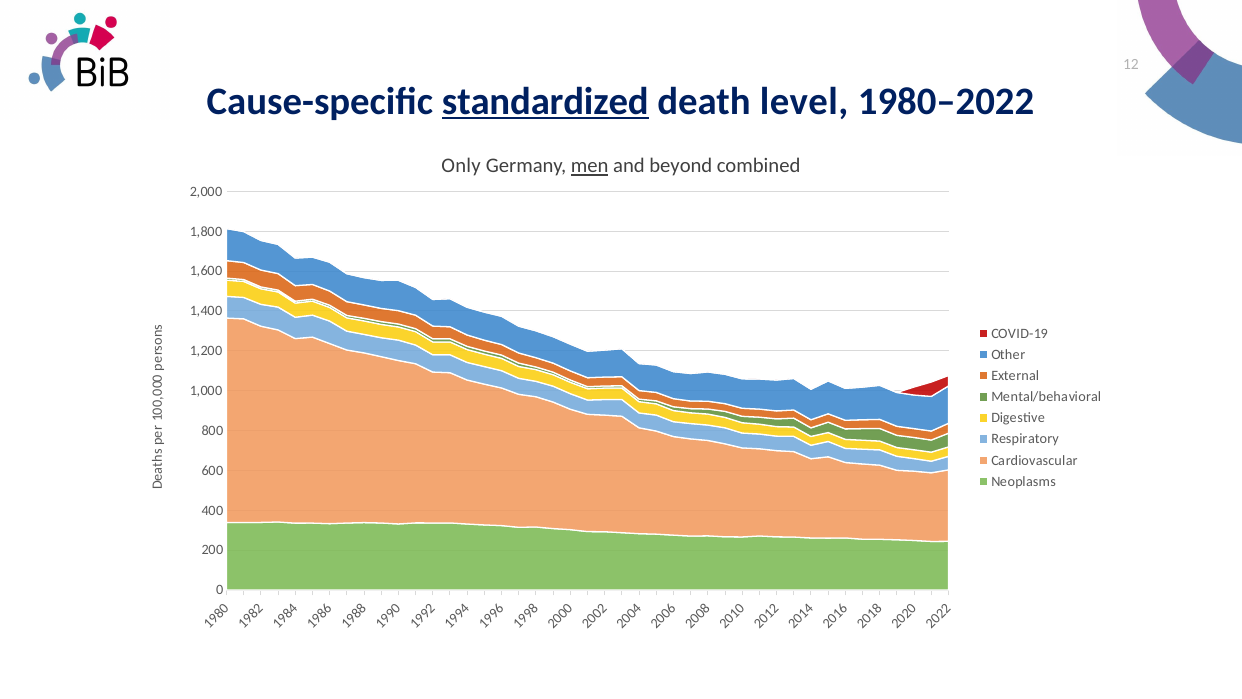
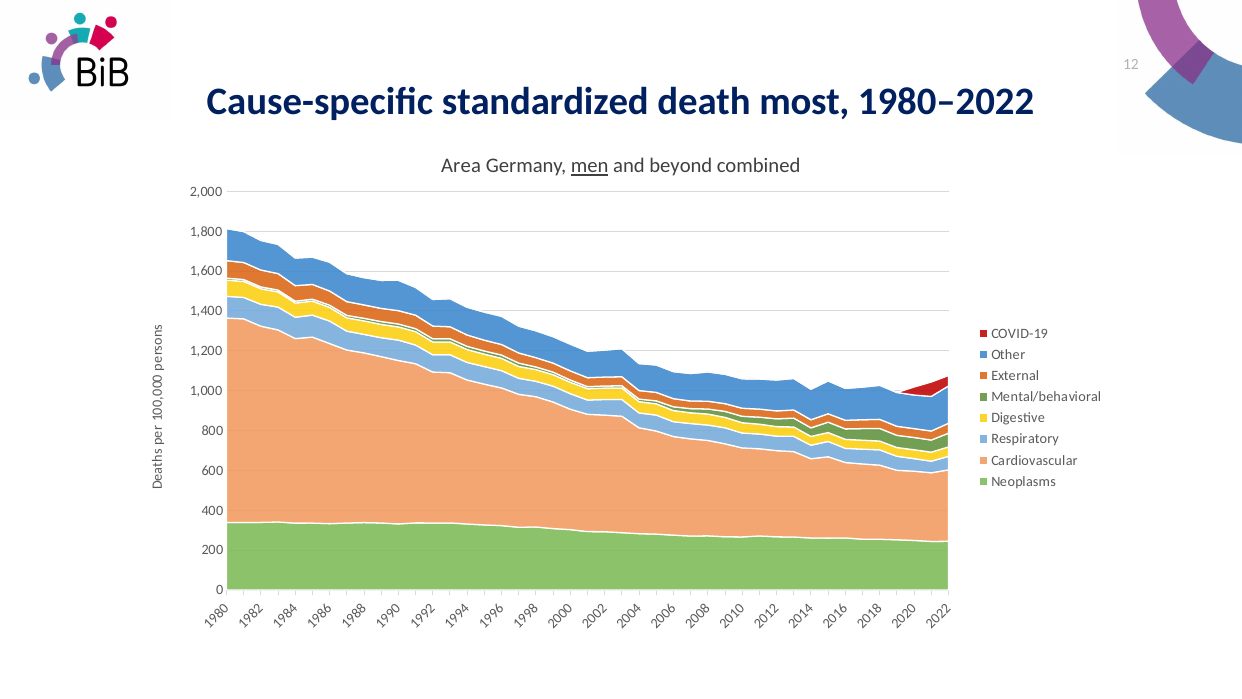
standardized underline: present -> none
level: level -> most
Only: Only -> Area
